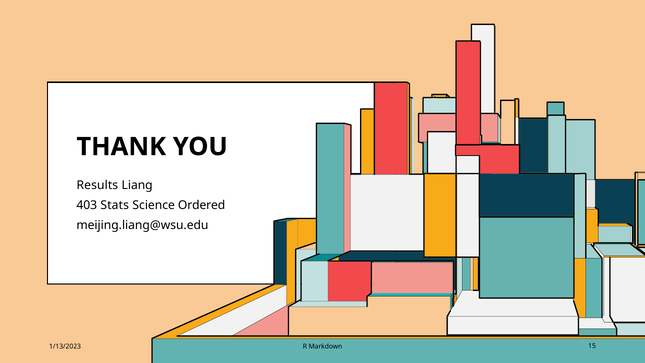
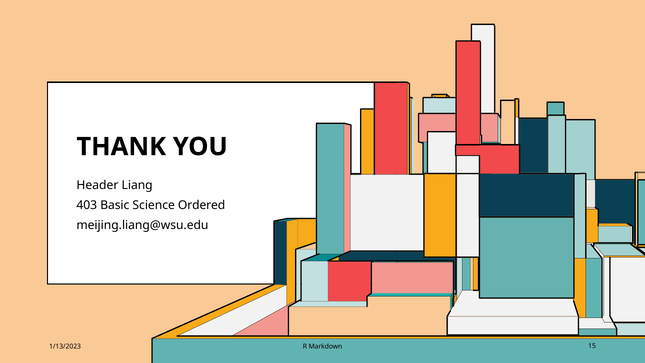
Results: Results -> Header
Stats: Stats -> Basic
